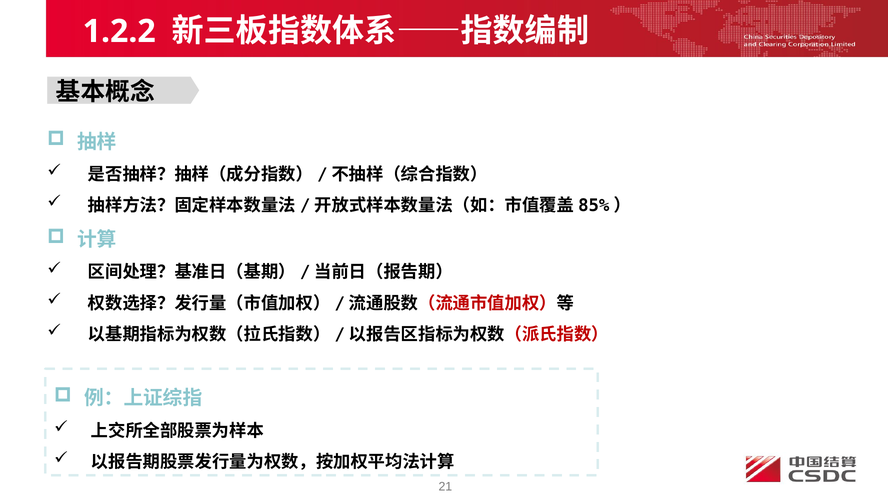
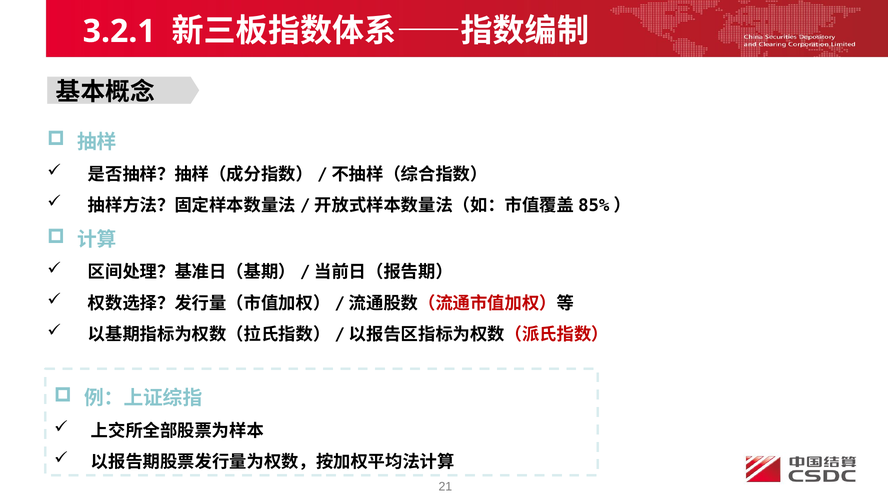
1.2.2: 1.2.2 -> 3.2.1
